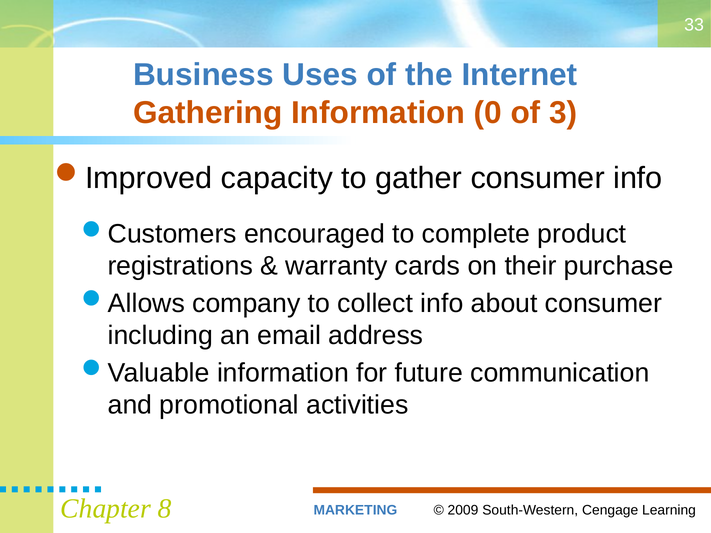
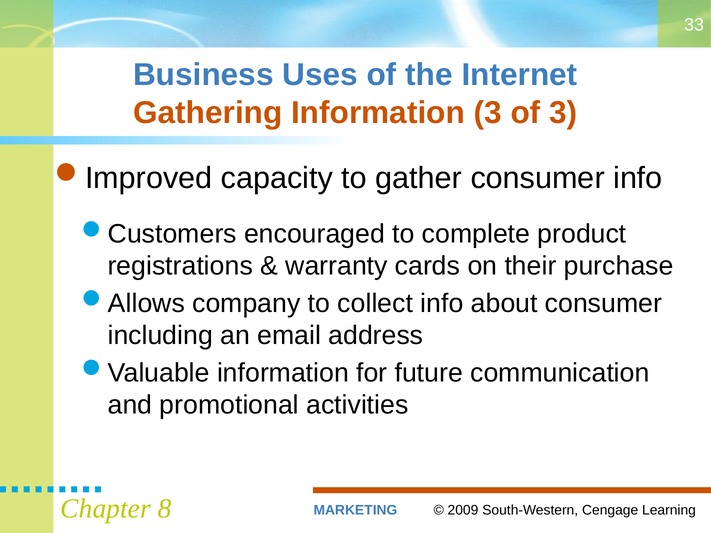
Information 0: 0 -> 3
